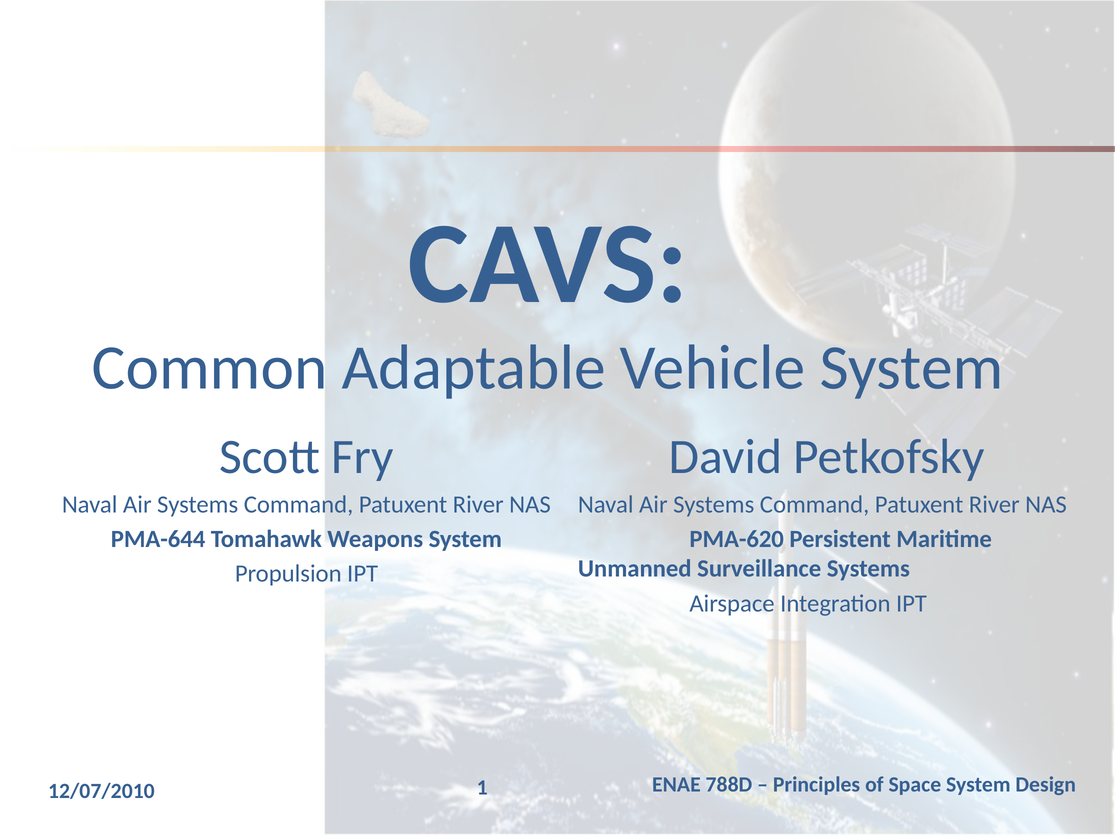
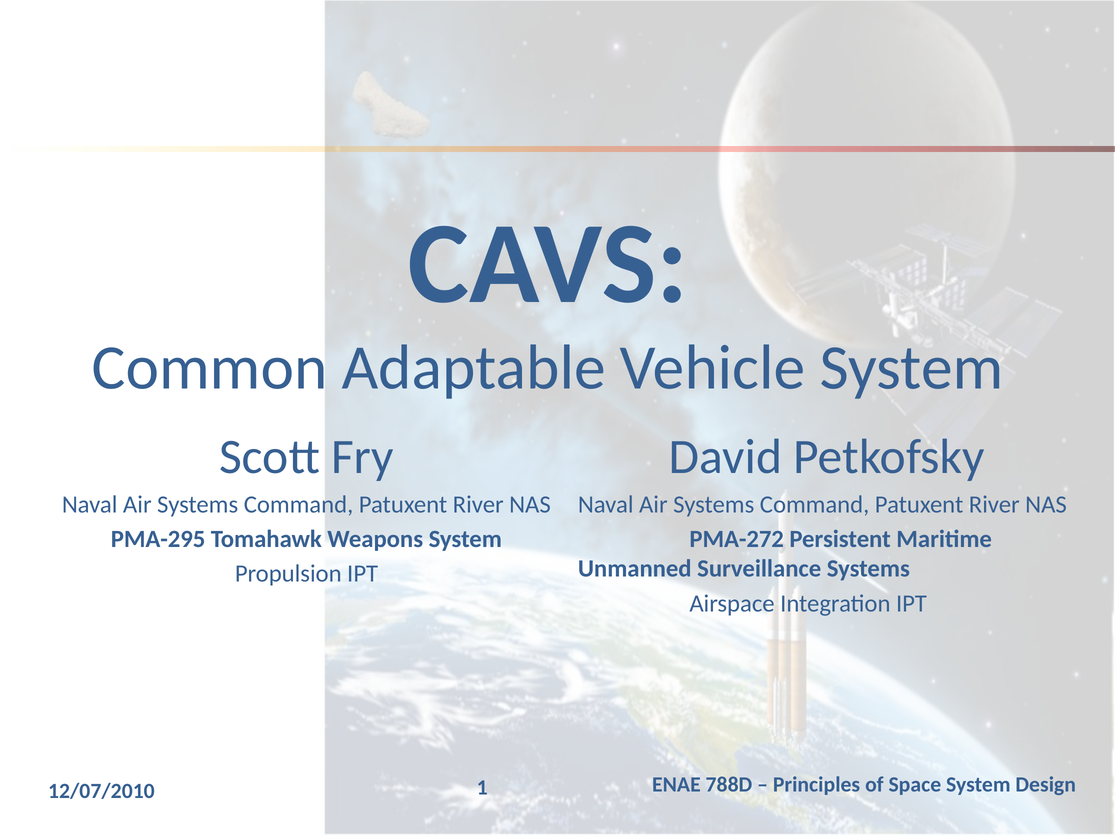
PMA-620: PMA-620 -> PMA-272
PMA-644: PMA-644 -> PMA-295
